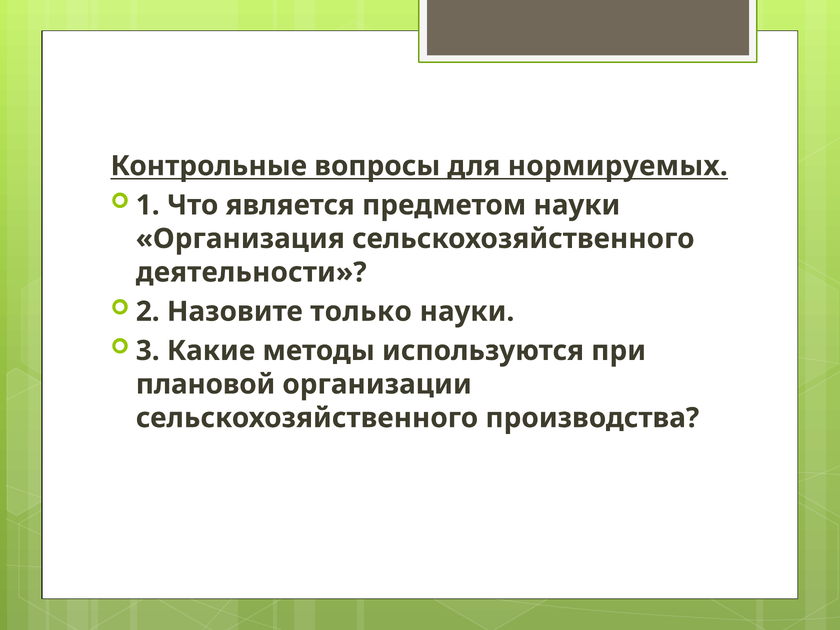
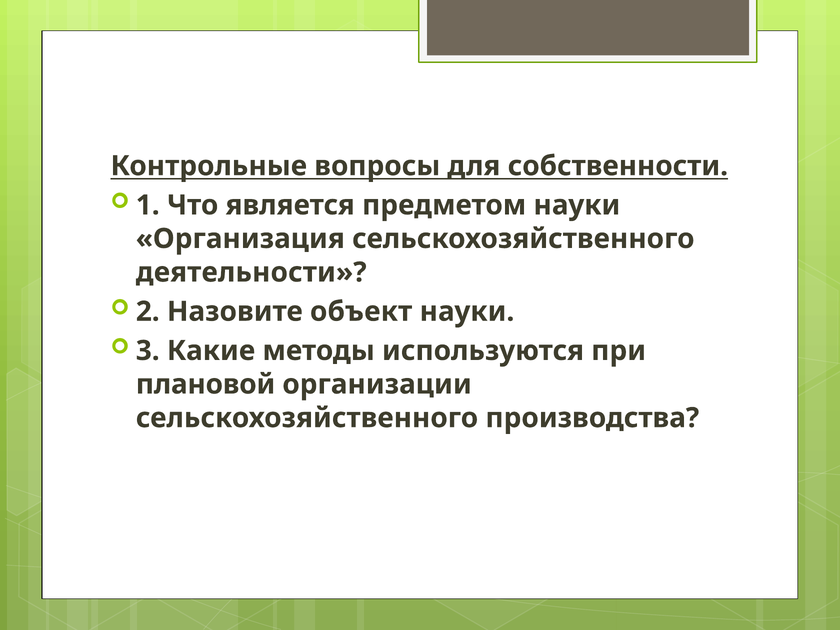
нормируемых: нормируемых -> собственности
только: только -> объект
